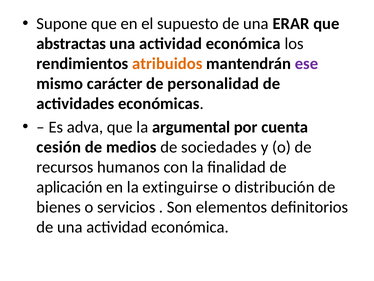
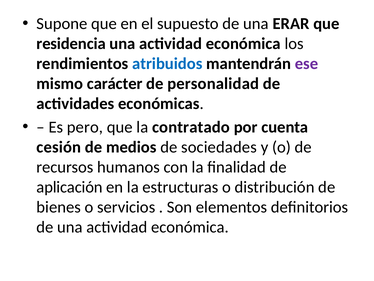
abstractas: abstractas -> residencia
atribuidos colour: orange -> blue
adva: adva -> pero
argumental: argumental -> contratado
extinguirse: extinguirse -> estructuras
